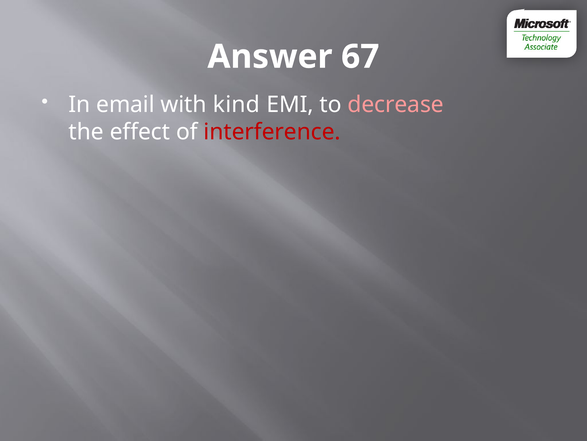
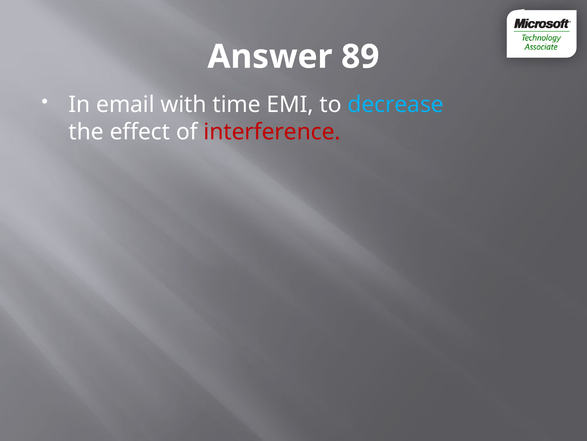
67: 67 -> 89
kind: kind -> time
decrease colour: pink -> light blue
